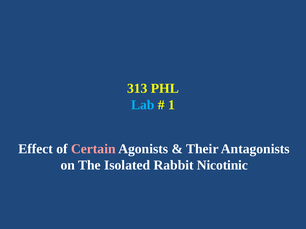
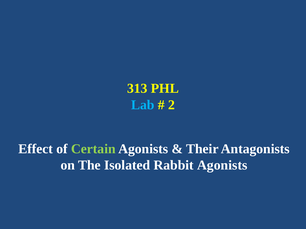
1: 1 -> 2
Certain colour: pink -> light green
Rabbit Nicotinic: Nicotinic -> Agonists
